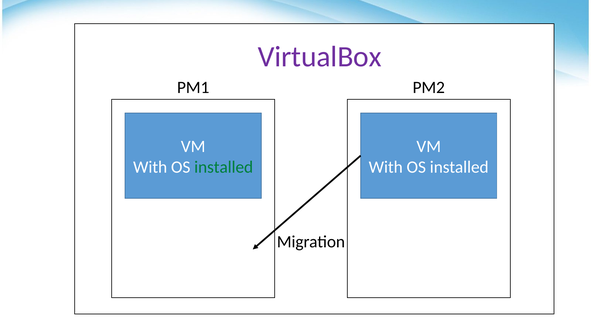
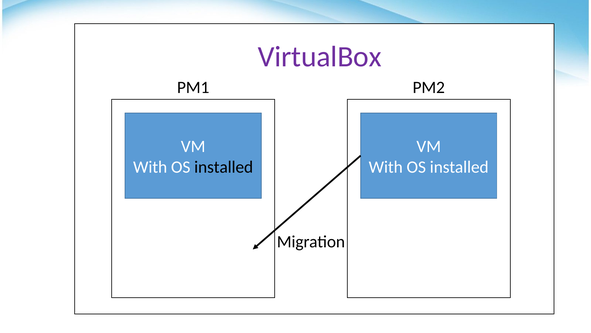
installed at (224, 167) colour: green -> black
